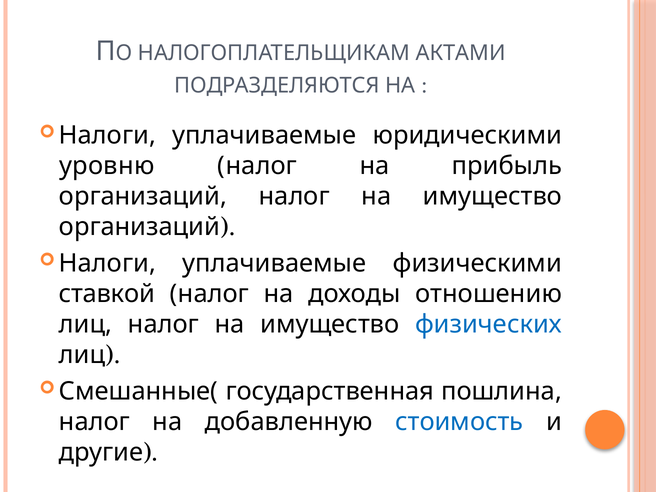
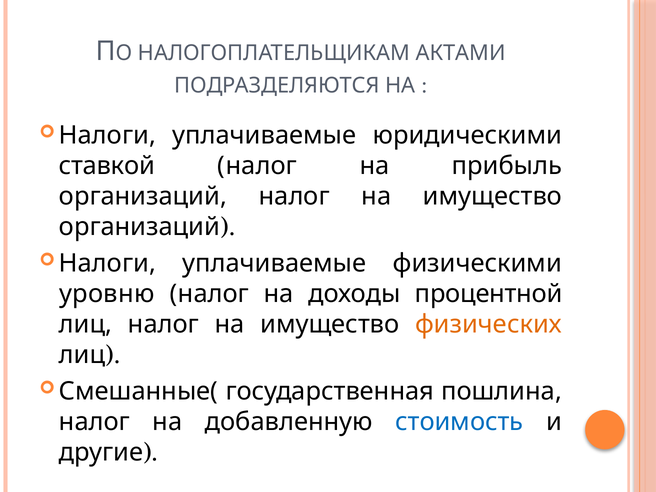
уровню: уровню -> ставкой
ставкой: ставкой -> уровню
отношению: отношению -> процентной
физических colour: blue -> orange
